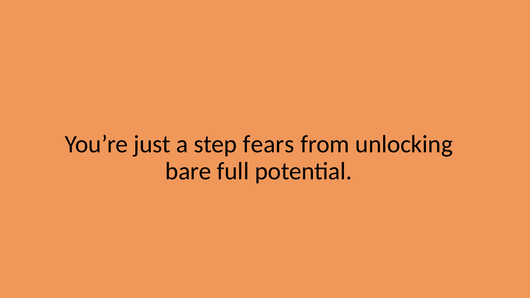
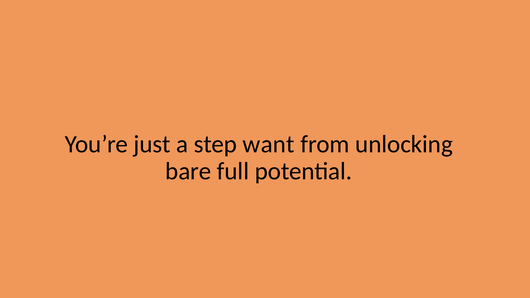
fears: fears -> want
